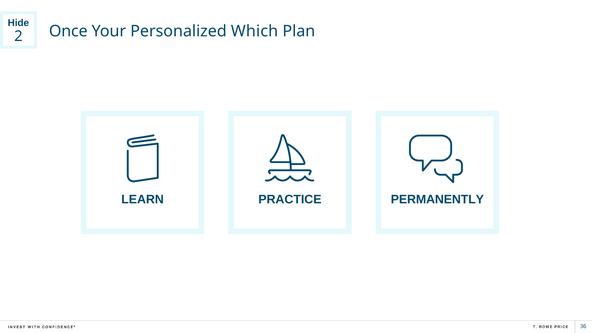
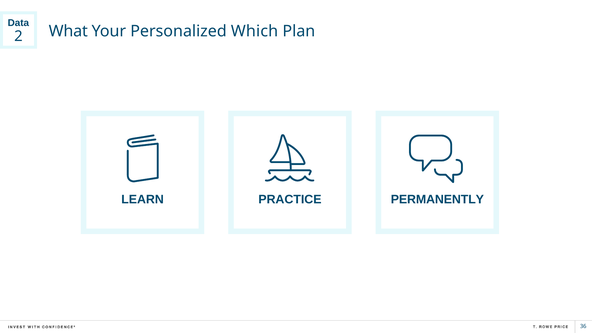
Hide: Hide -> Data
Once: Once -> What
